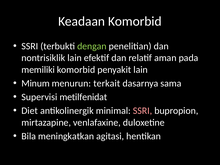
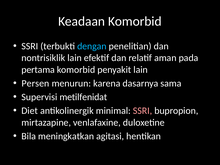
dengan colour: light green -> light blue
memiliki: memiliki -> pertama
Minum: Minum -> Persen
terkait: terkait -> karena
